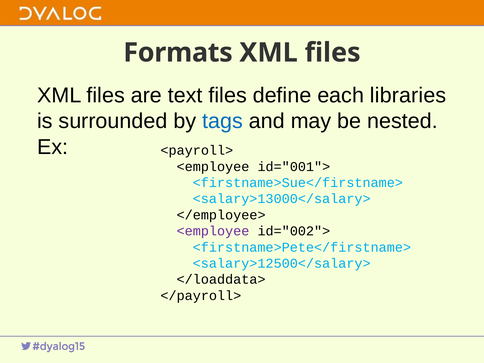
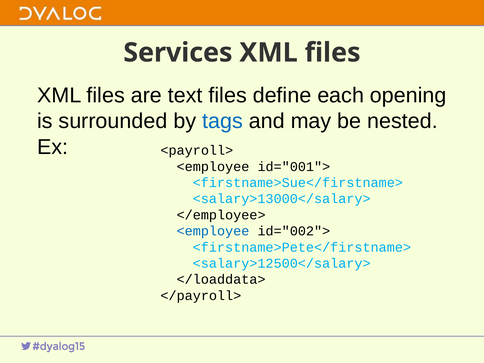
Formats: Formats -> Services
libraries: libraries -> opening
<employee at (213, 231) colour: purple -> blue
